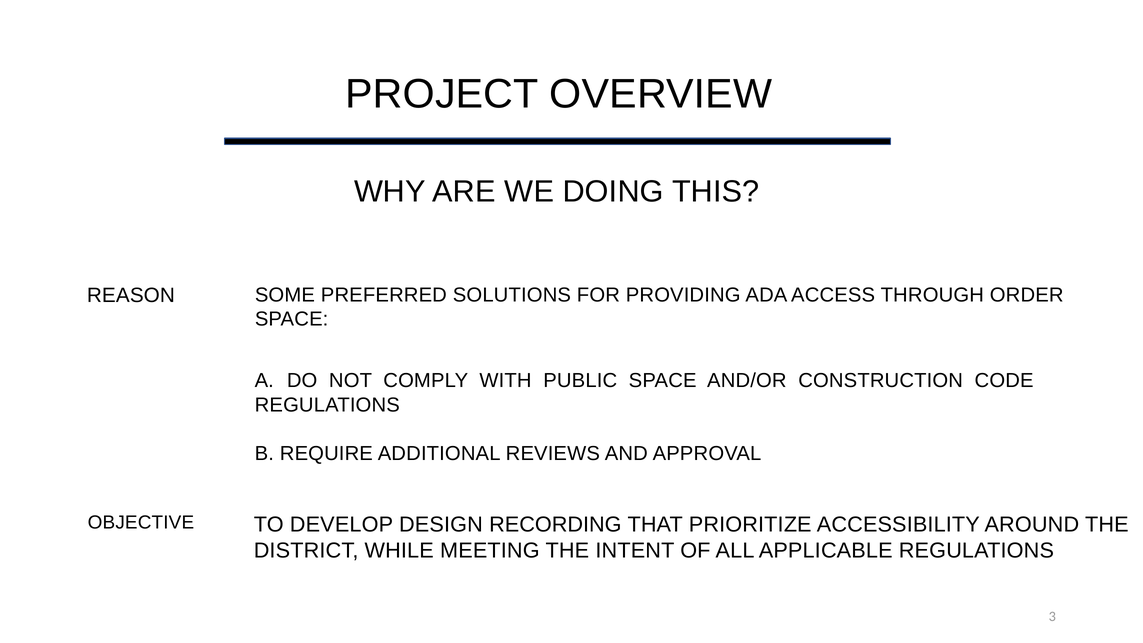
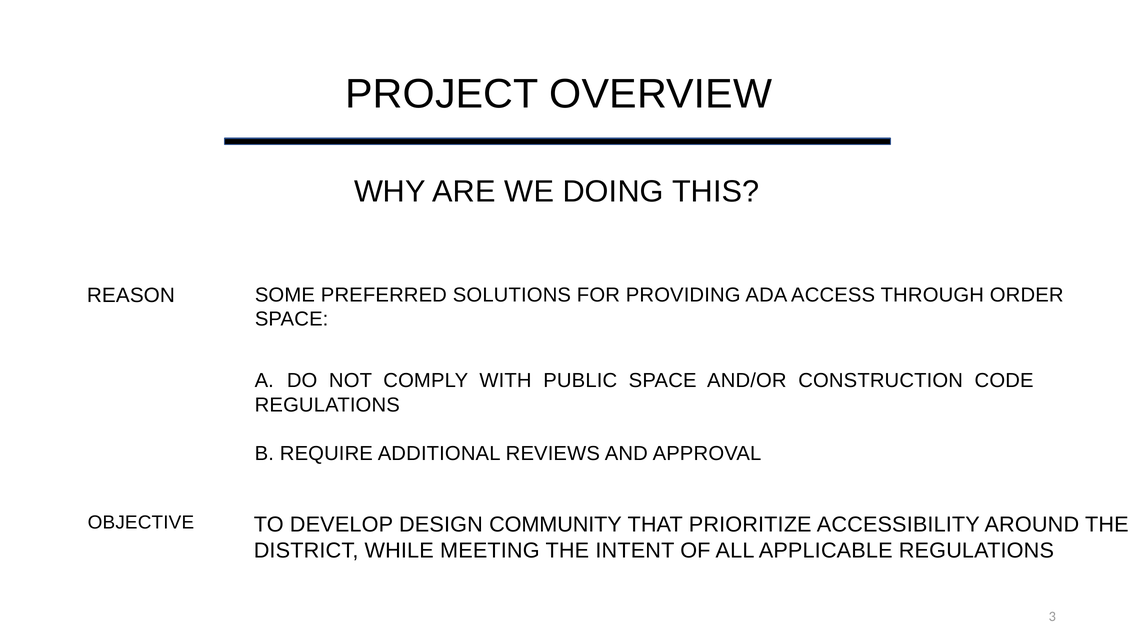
RECORDING: RECORDING -> COMMUNITY
